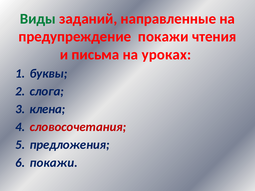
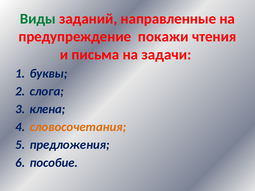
уроках: уроках -> задачи
словосочетания colour: red -> orange
покажи at (54, 163): покажи -> пособие
